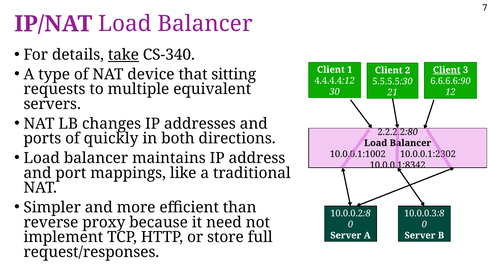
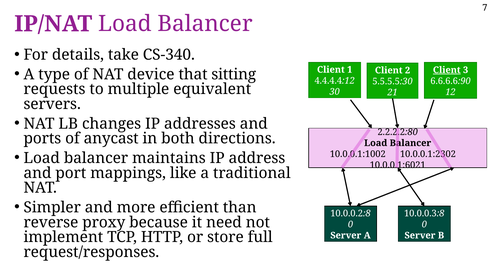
take underline: present -> none
quickly: quickly -> anycast
10.0.0.1:8342: 10.0.0.1:8342 -> 10.0.0.1:6021
